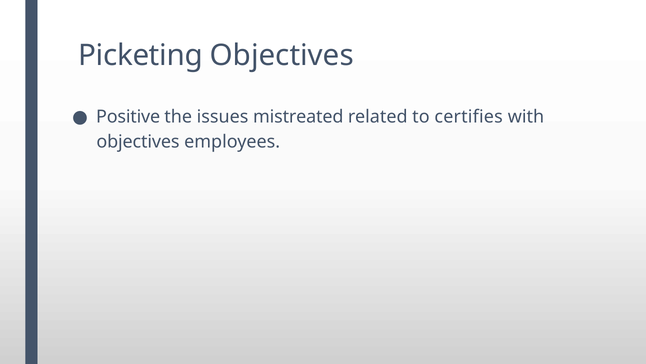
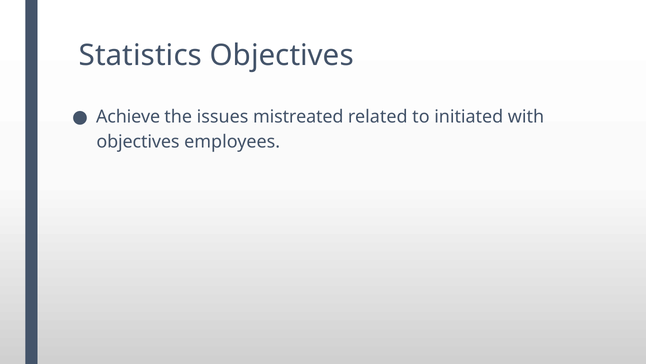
Picketing: Picketing -> Statistics
Positive: Positive -> Achieve
certifies: certifies -> initiated
